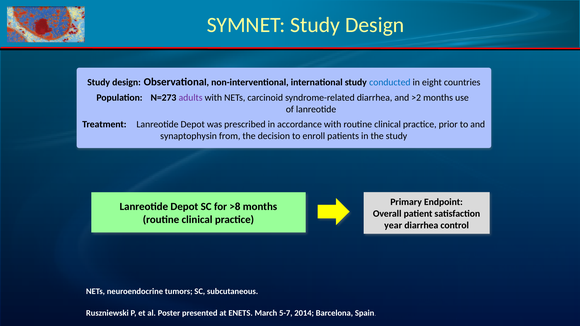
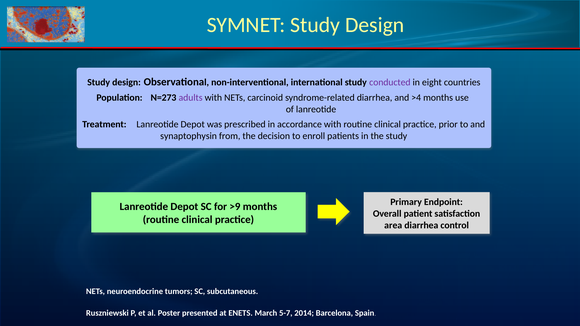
conducted colour: blue -> purple
>2: >2 -> >4
>8: >8 -> >9
year: year -> area
